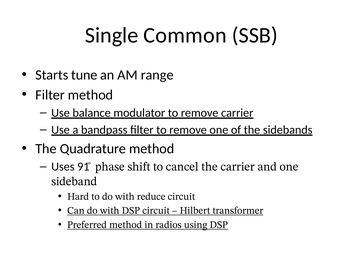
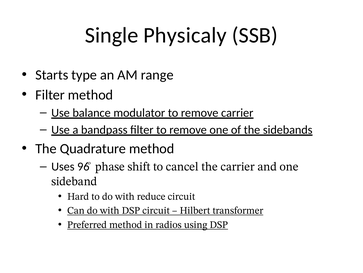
Common: Common -> Physicaly
tune: tune -> type
91: 91 -> 96
